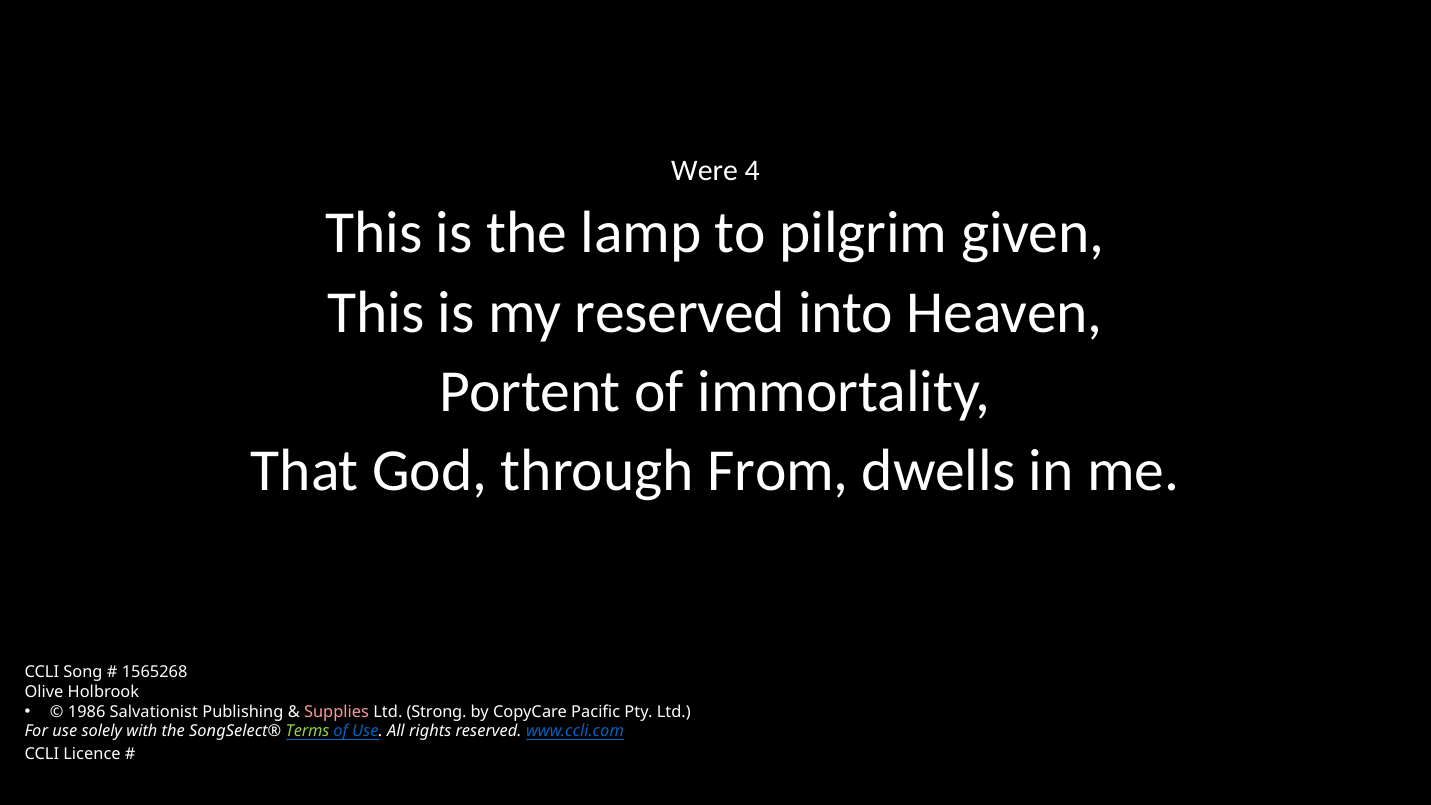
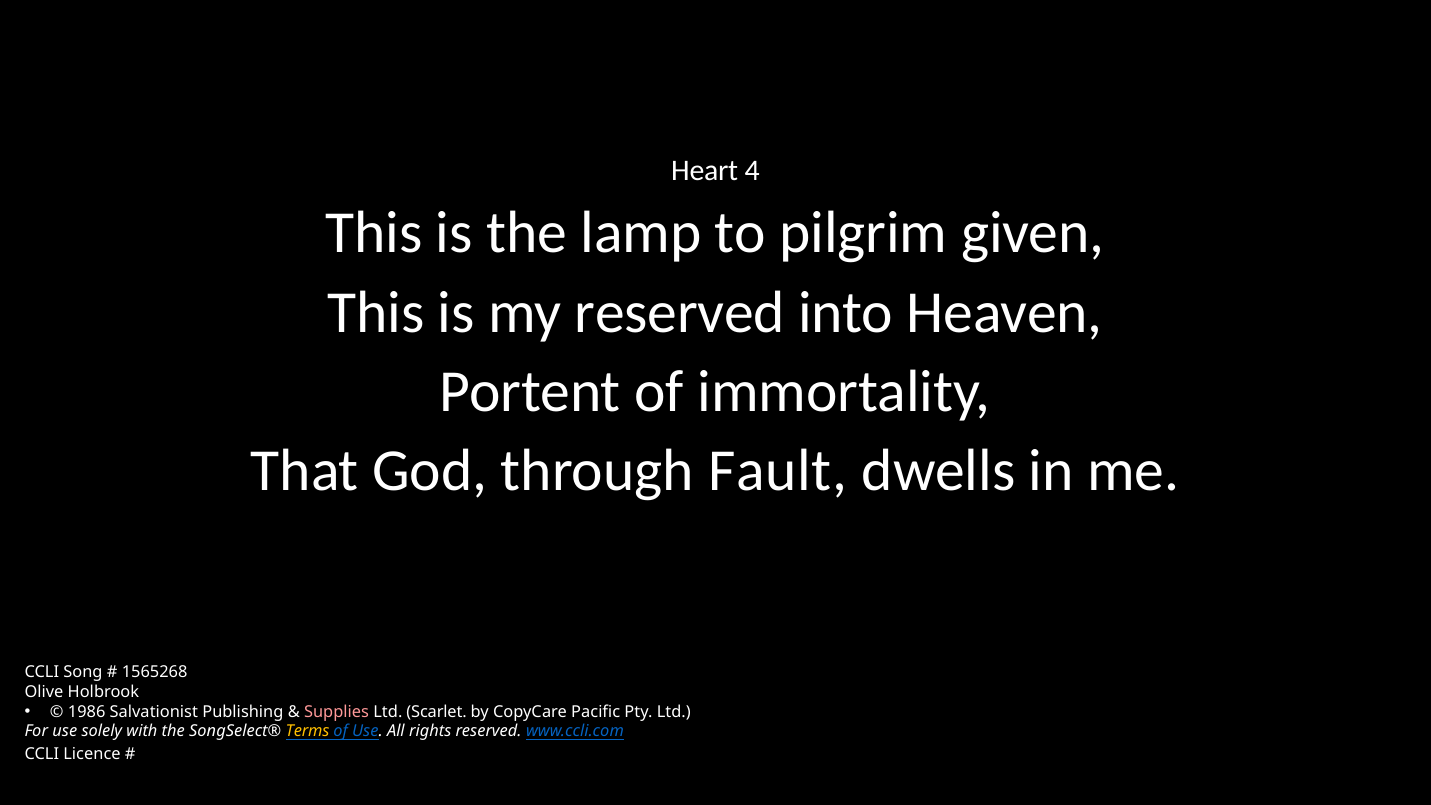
Were: Were -> Heart
From: From -> Fault
Strong: Strong -> Scarlet
Terms colour: light green -> yellow
